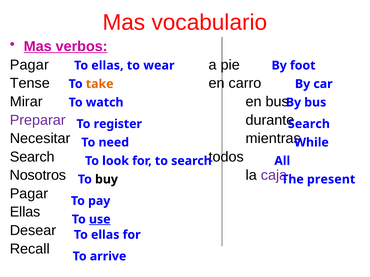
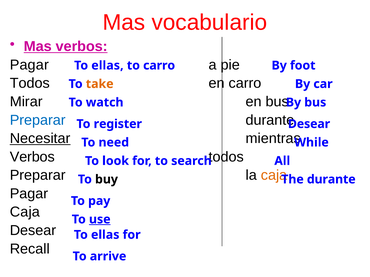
to wear: wear -> carro
Tense at (30, 83): Tense -> Todos
Preparar at (38, 120) colour: purple -> blue
Search at (309, 124): Search -> Desear
Necesitar underline: none -> present
Search at (32, 157): Search -> Verbos
Nosotros at (38, 176): Nosotros -> Preparar
caja at (274, 176) colour: purple -> orange
The present: present -> durante
Ellas at (25, 212): Ellas -> Caja
